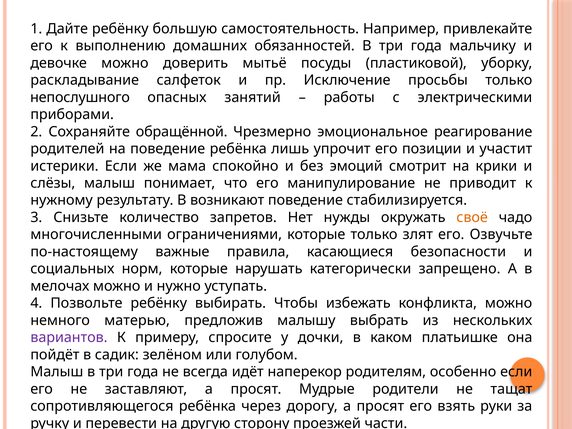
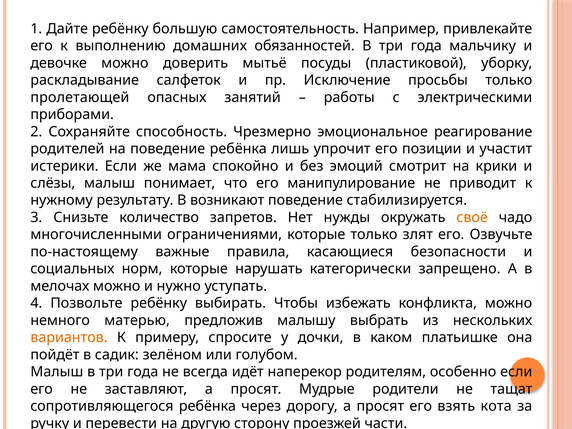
непослушного: непослушного -> пролетающей
обращённой: обращённой -> способность
вариантов colour: purple -> orange
руки: руки -> кота
